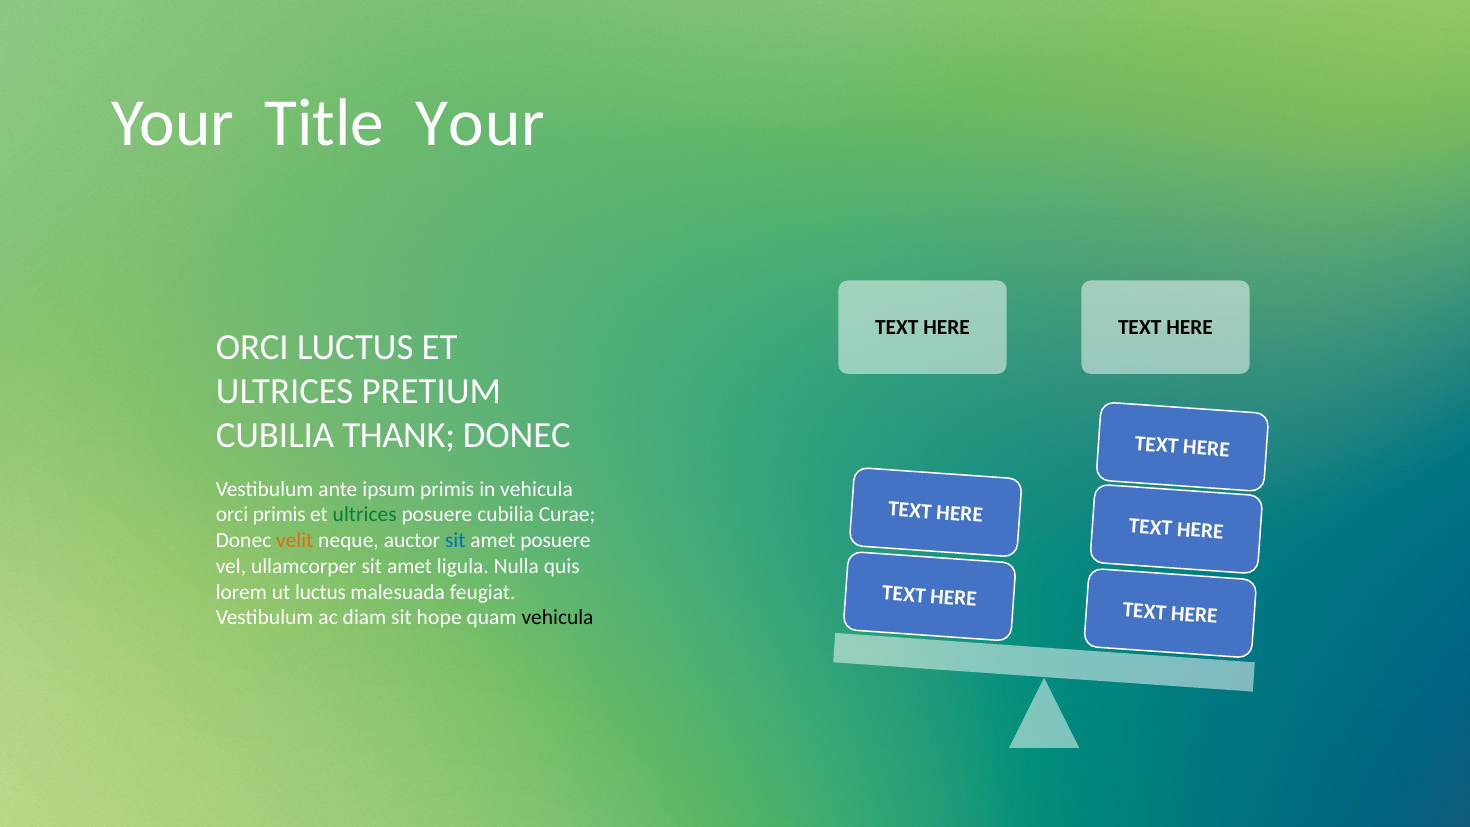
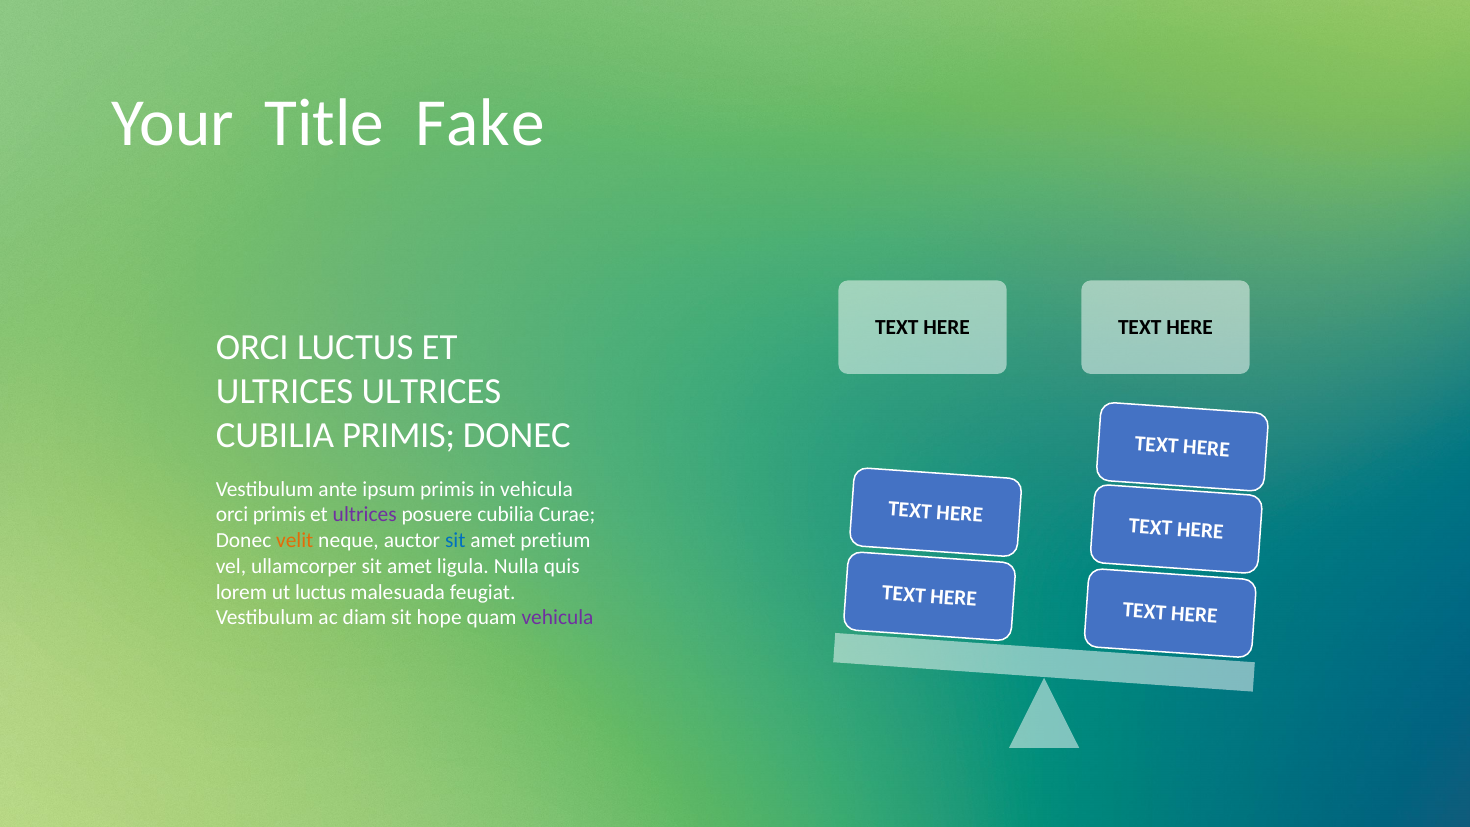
Title Your: Your -> Fake
ULTRICES PRETIUM: PRETIUM -> ULTRICES
CUBILIA THANK: THANK -> PRIMIS
ultrices at (365, 515) colour: green -> purple
amet posuere: posuere -> pretium
vehicula at (558, 618) colour: black -> purple
